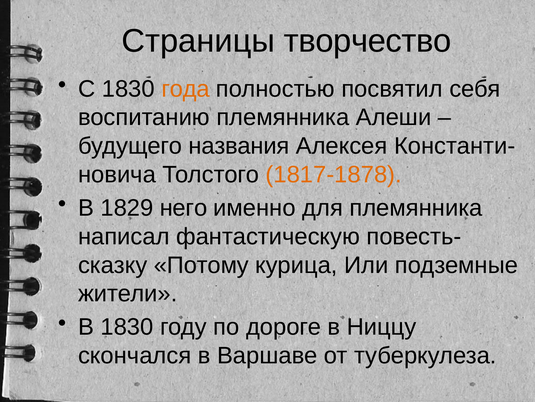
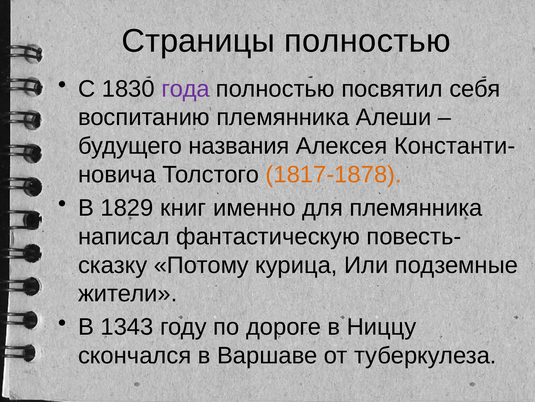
Страницы творчество: творчество -> полностью
года colour: orange -> purple
него: него -> книг
В 1830: 1830 -> 1343
